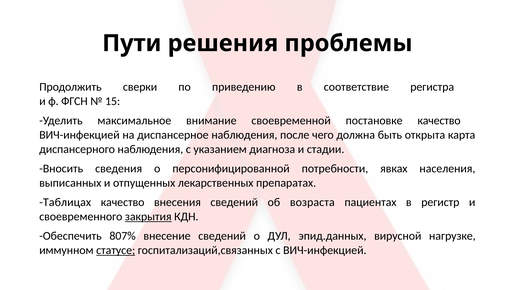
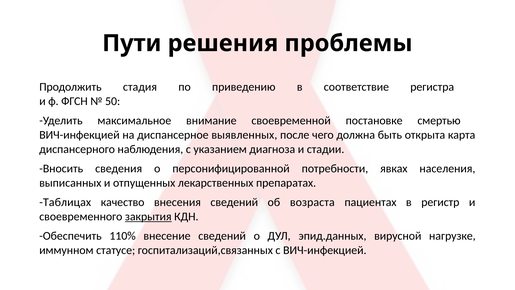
сверки: сверки -> стадия
15: 15 -> 50
постановке качество: качество -> смертью
диспансерное наблюдения: наблюдения -> выявленных
807%: 807% -> 110%
статусе underline: present -> none
